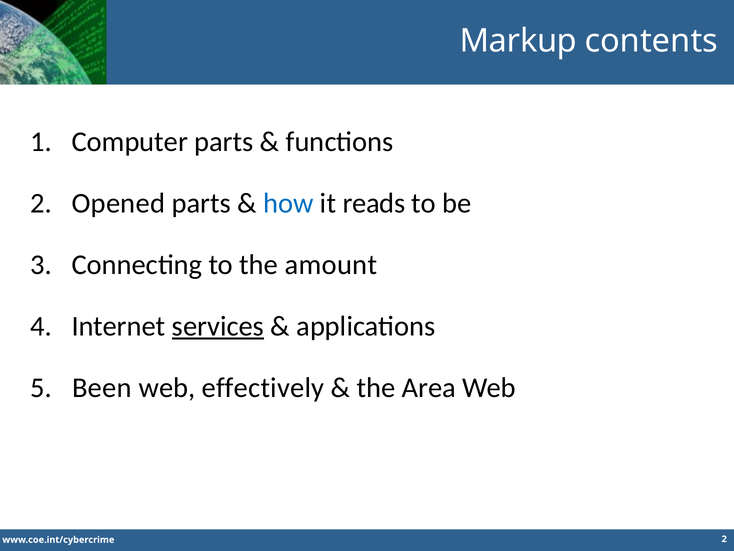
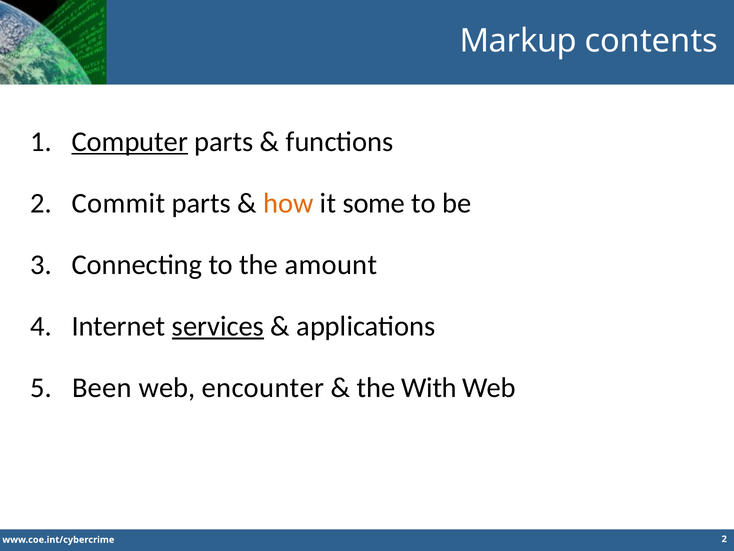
Computer underline: none -> present
Opened: Opened -> Commit
how colour: blue -> orange
reads: reads -> some
effectively: effectively -> encounter
Area: Area -> With
